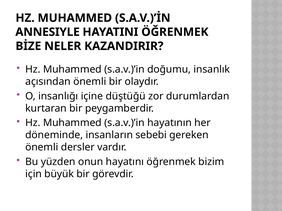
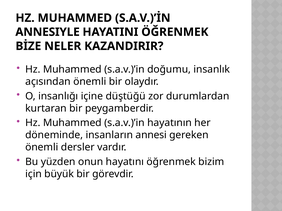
sebebi: sebebi -> annesi
